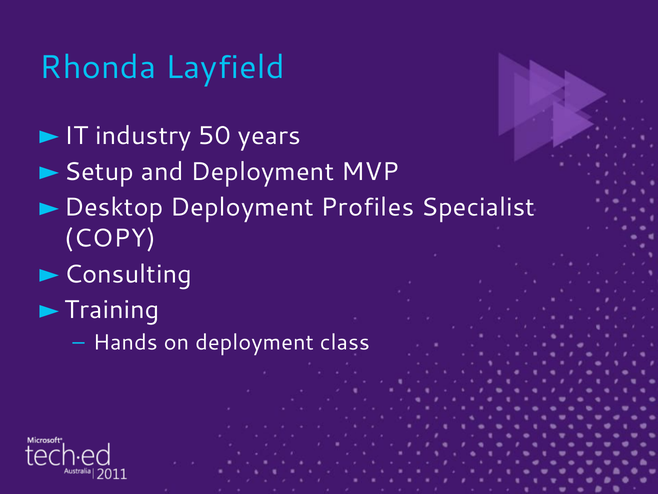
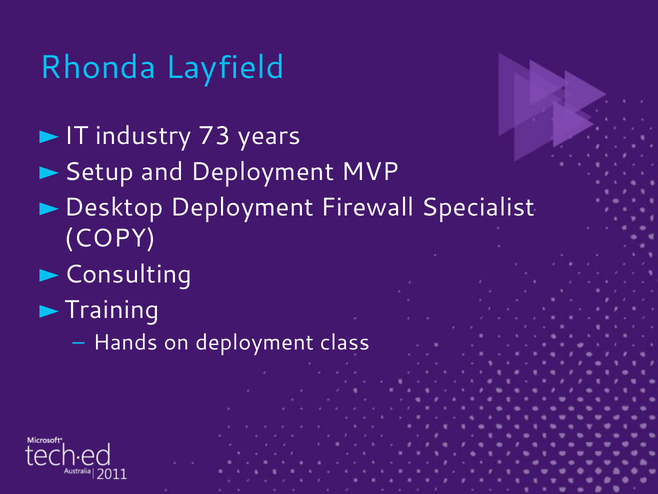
50: 50 -> 73
Profiles: Profiles -> Firewall
